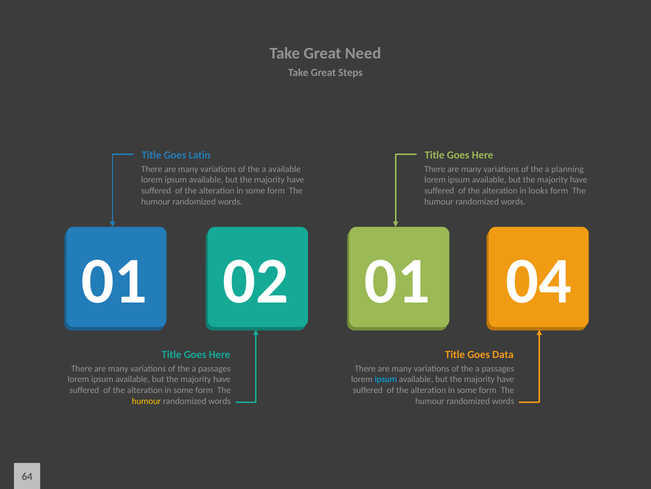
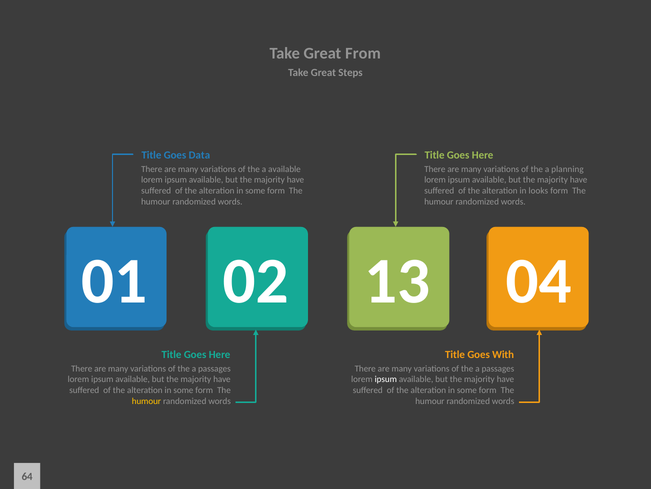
Need: Need -> From
Latin: Latin -> Data
02 01: 01 -> 13
Data: Data -> With
ipsum at (386, 379) colour: light blue -> white
